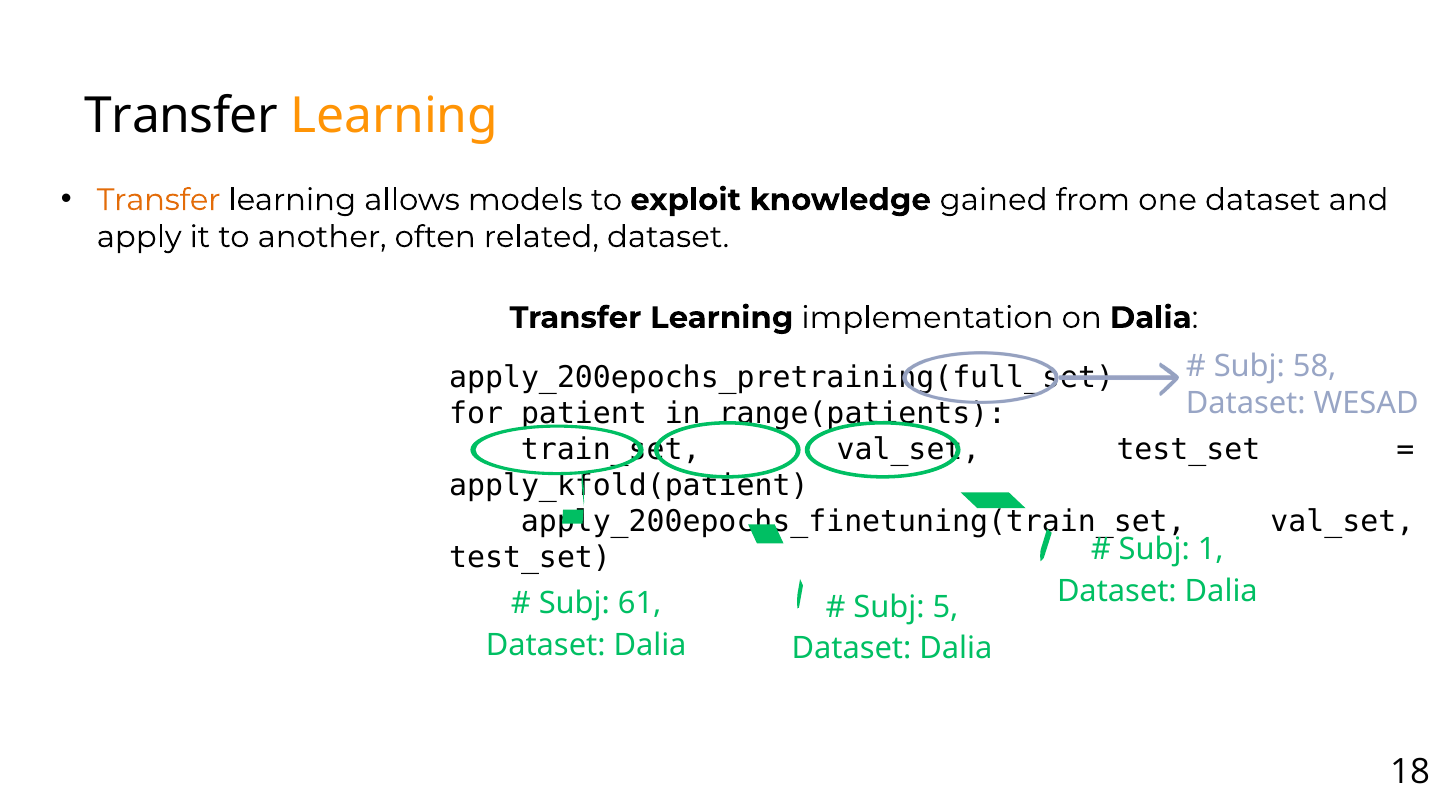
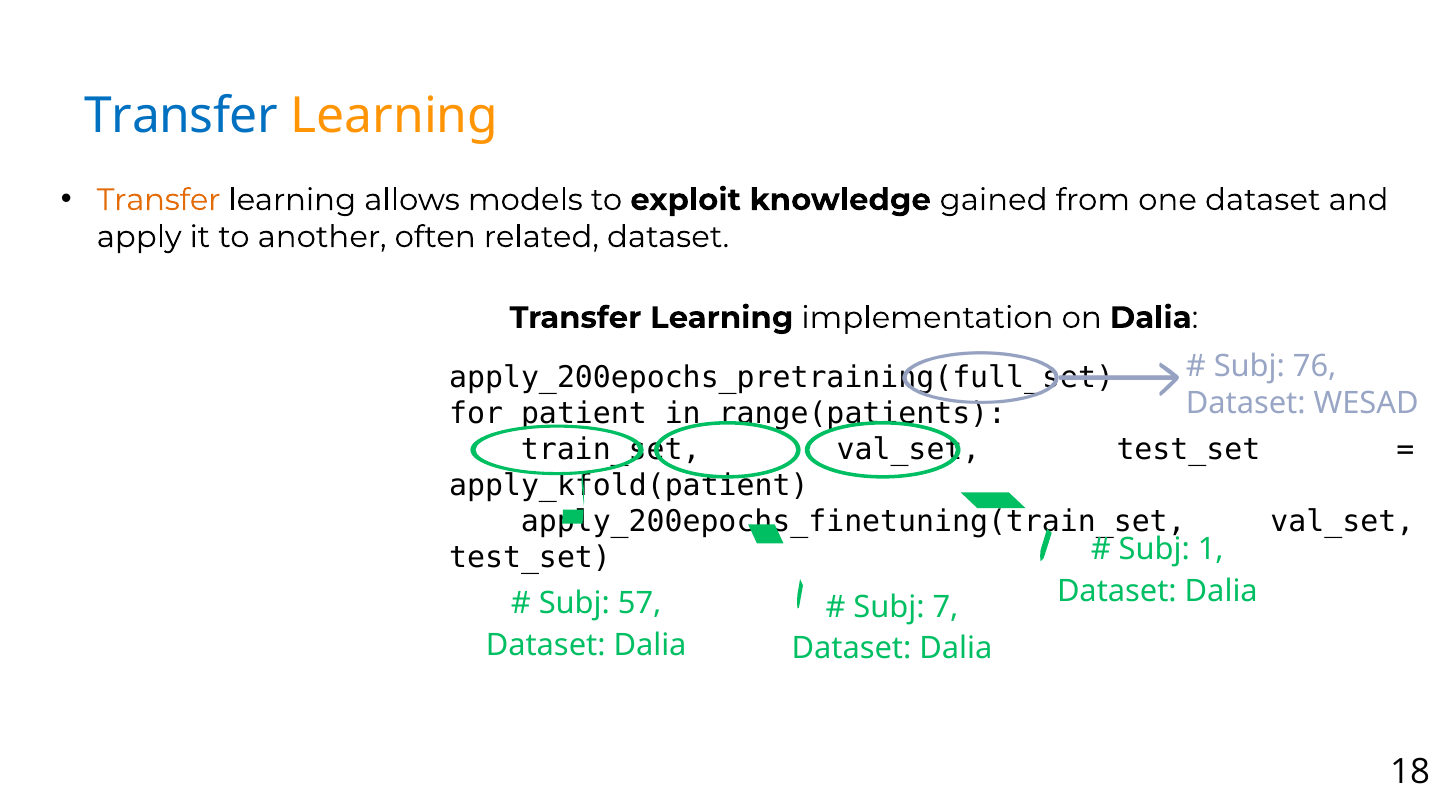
Transfer at (181, 116) colour: black -> blue
58: 58 -> 76
61: 61 -> 57
5: 5 -> 7
